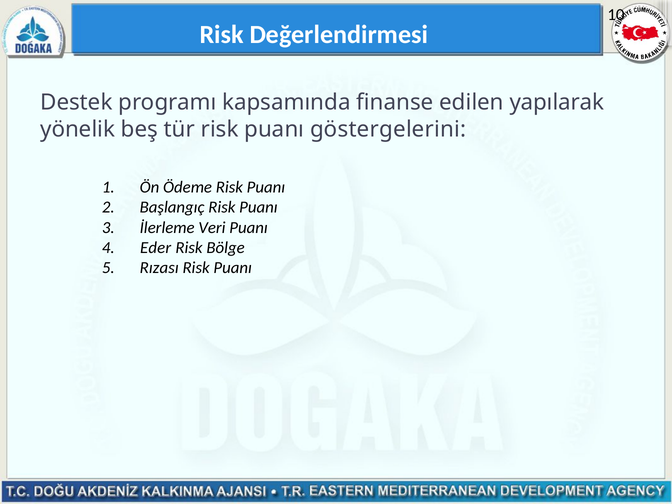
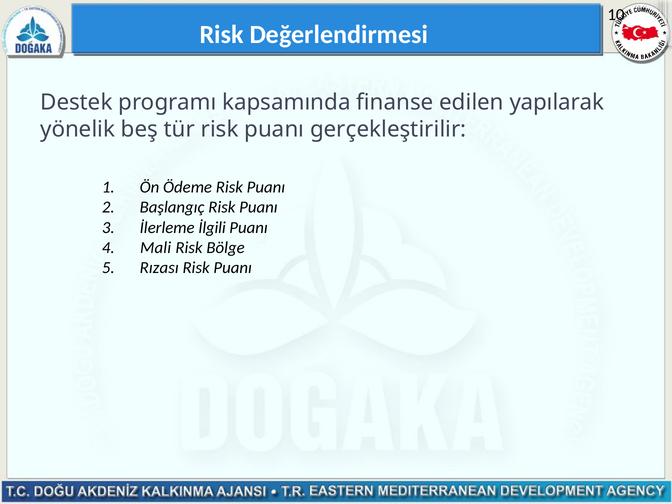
göstergelerini: göstergelerini -> gerçekleştirilir
Veri: Veri -> İlgili
Eder: Eder -> Mali
